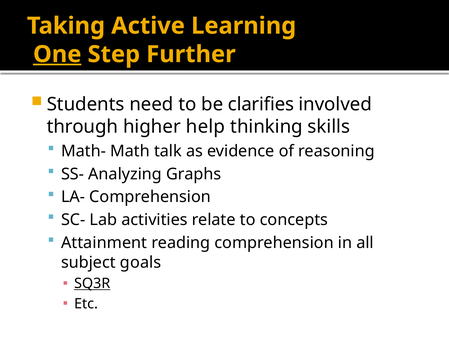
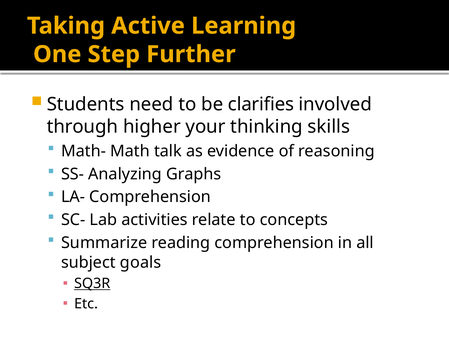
One underline: present -> none
help: help -> your
Attainment: Attainment -> Summarize
